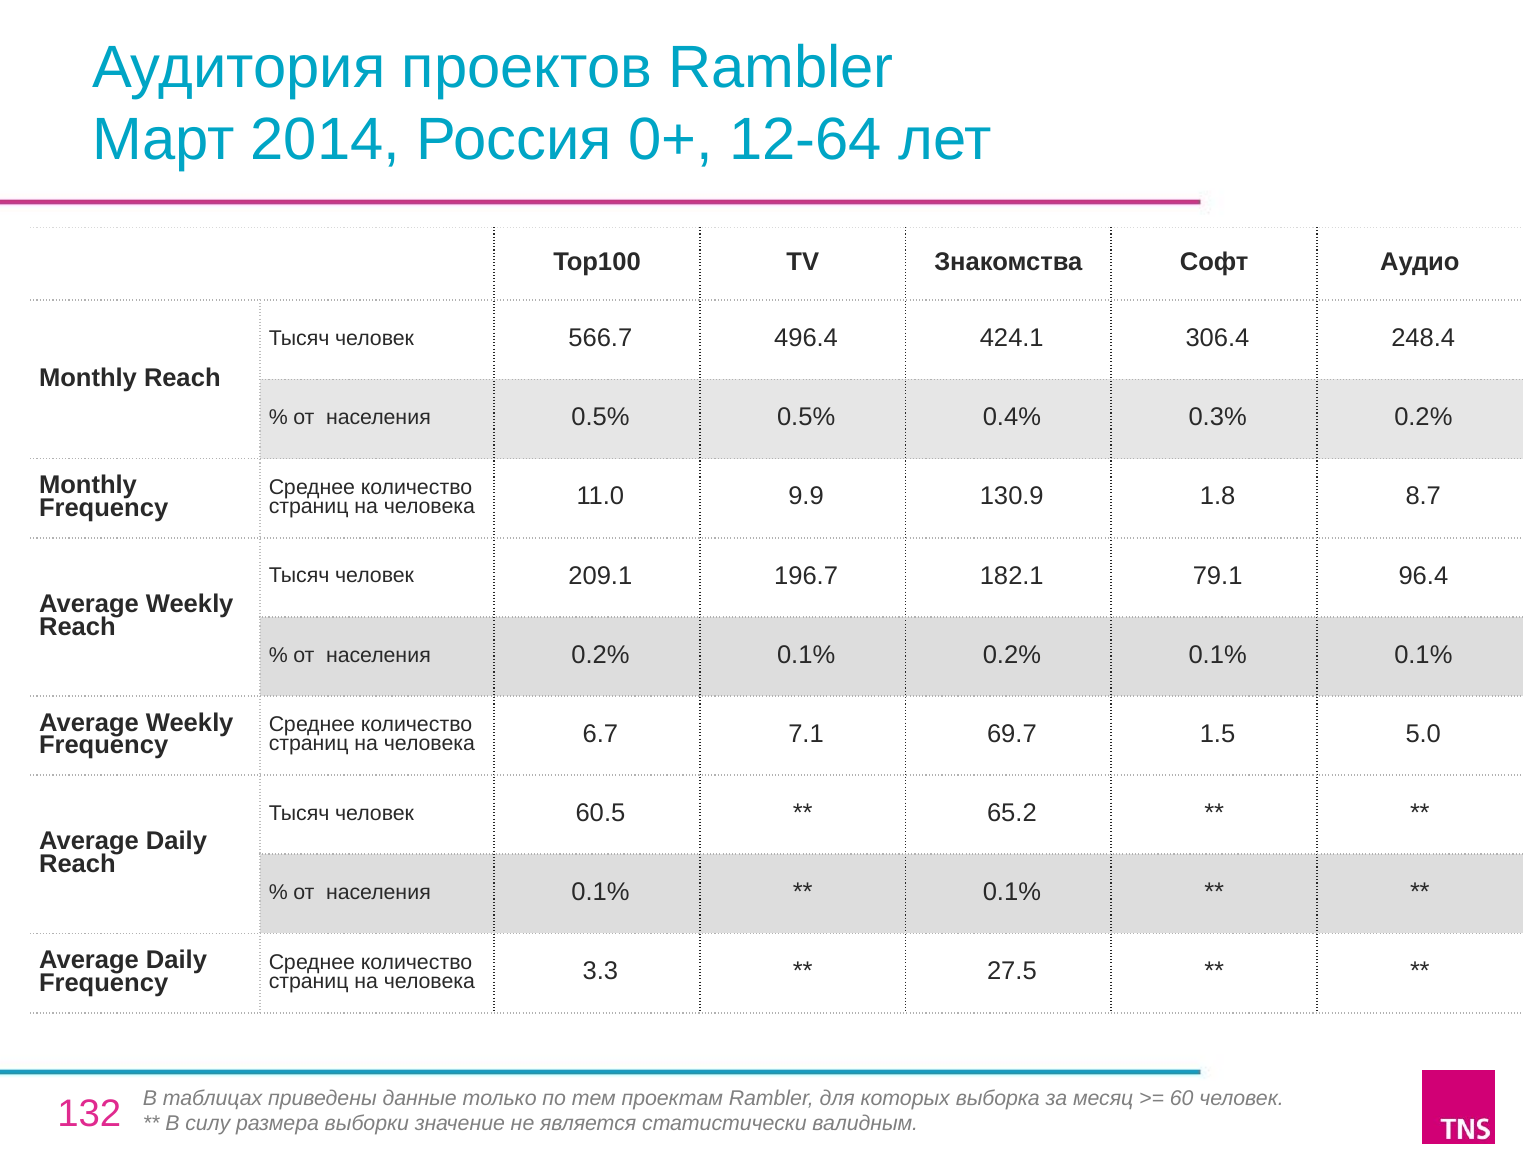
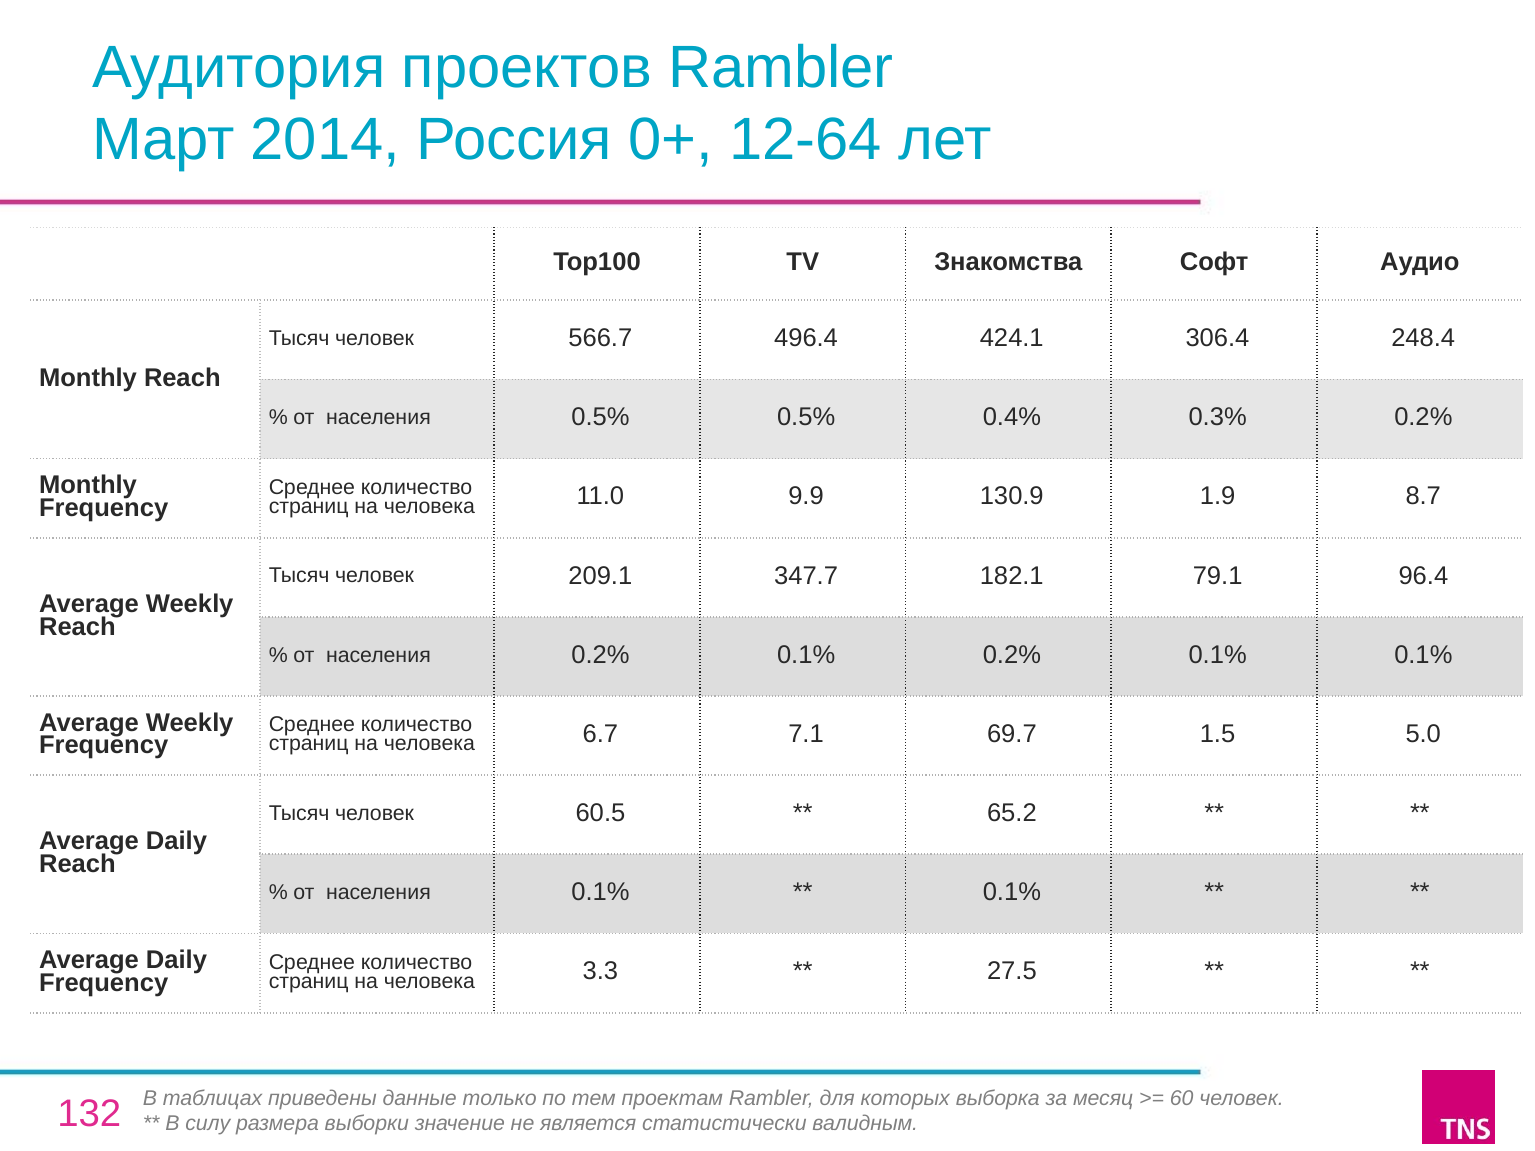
1.8: 1.8 -> 1.9
196.7: 196.7 -> 347.7
